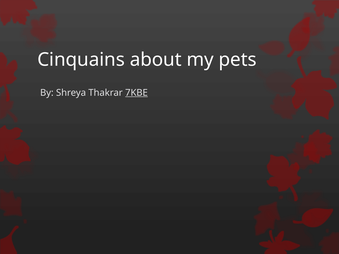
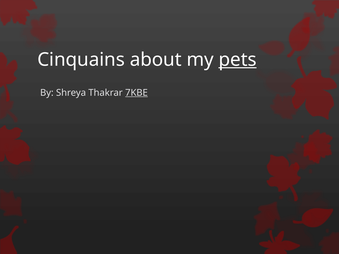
pets underline: none -> present
